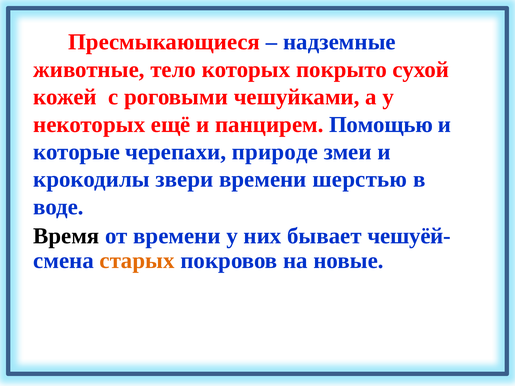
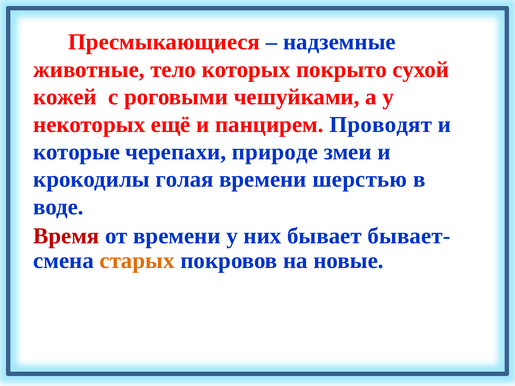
Помощью: Помощью -> Проводят
звери: звери -> голая
Время colour: black -> red
чешуёй-: чешуёй- -> бывает-
